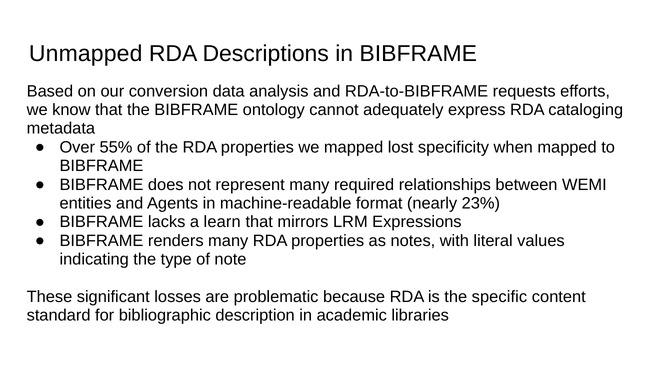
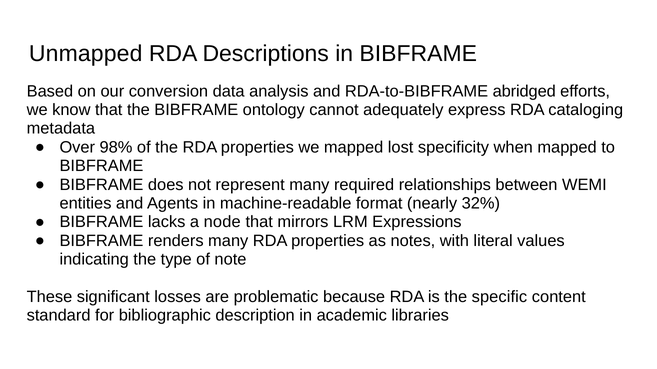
requests: requests -> abridged
55%: 55% -> 98%
23%: 23% -> 32%
learn: learn -> node
